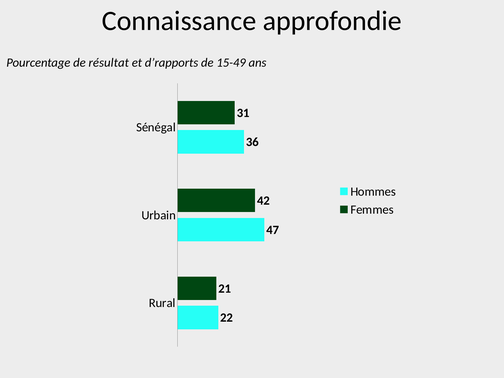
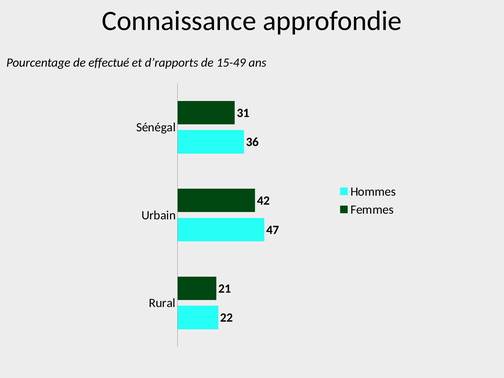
résultat: résultat -> effectué
